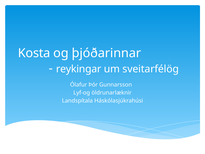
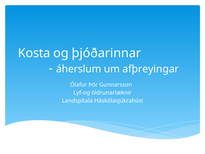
reykingar: reykingar -> áherslum
sveitarfélög: sveitarfélög -> afþreyingar
